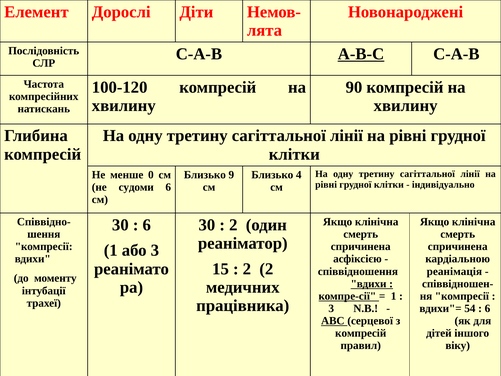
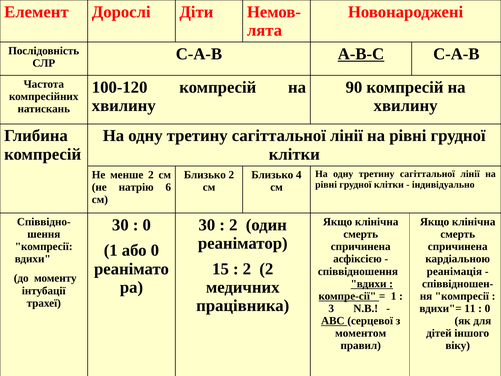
менше 0: 0 -> 2
Близько 9: 9 -> 2
судоми: судоми -> натрію
6 at (147, 225): 6 -> 0
або 3: 3 -> 0
54: 54 -> 11
6 at (487, 308): 6 -> 0
компресій at (361, 333): компресій -> моментом
